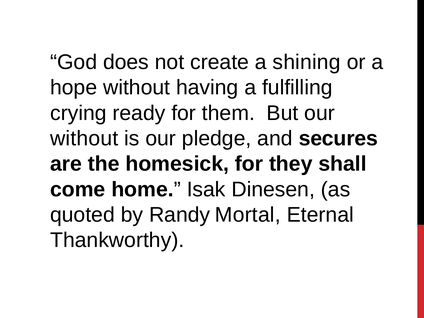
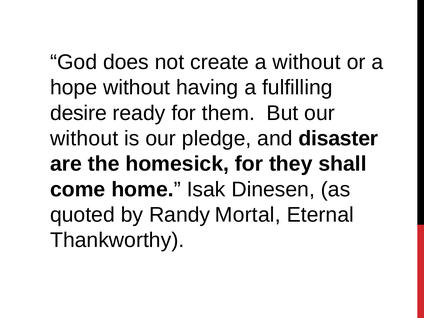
a shining: shining -> without
crying: crying -> desire
secures: secures -> disaster
